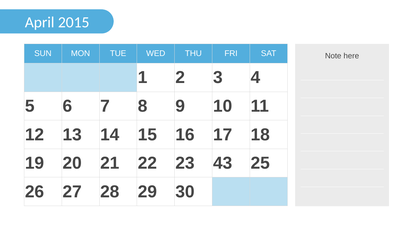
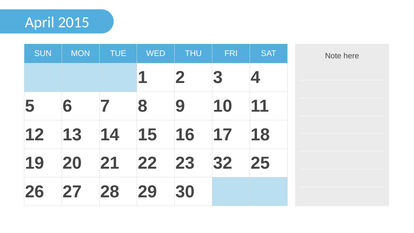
43: 43 -> 32
